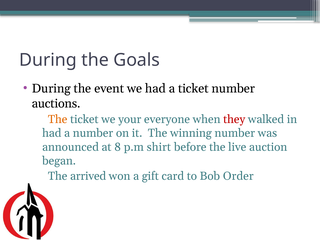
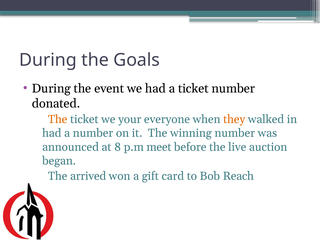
auctions: auctions -> donated
they colour: red -> orange
shirt: shirt -> meet
Order: Order -> Reach
